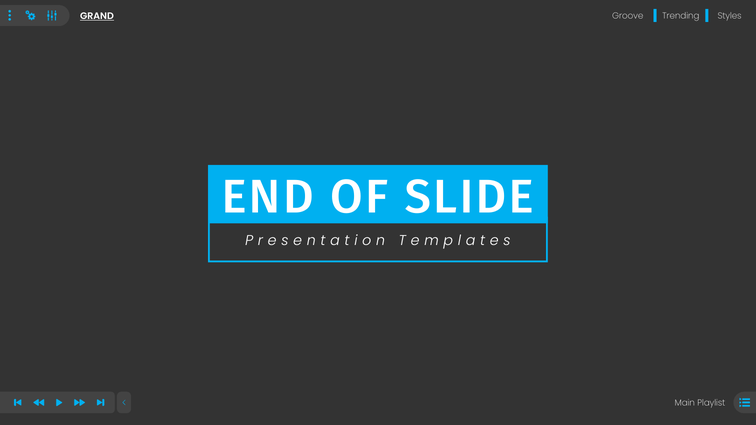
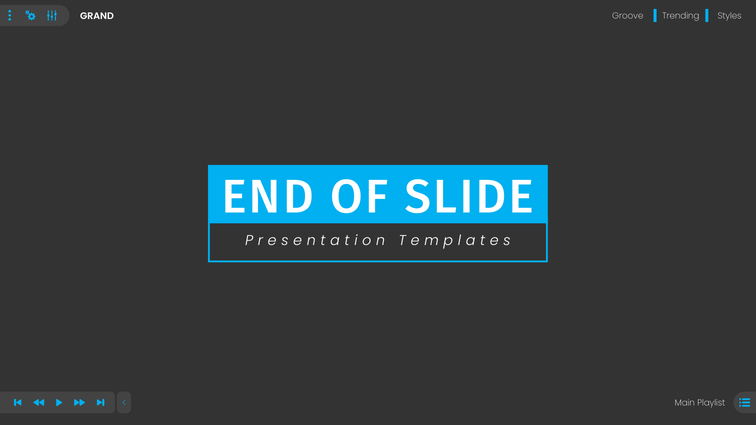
GRAND underline: present -> none
